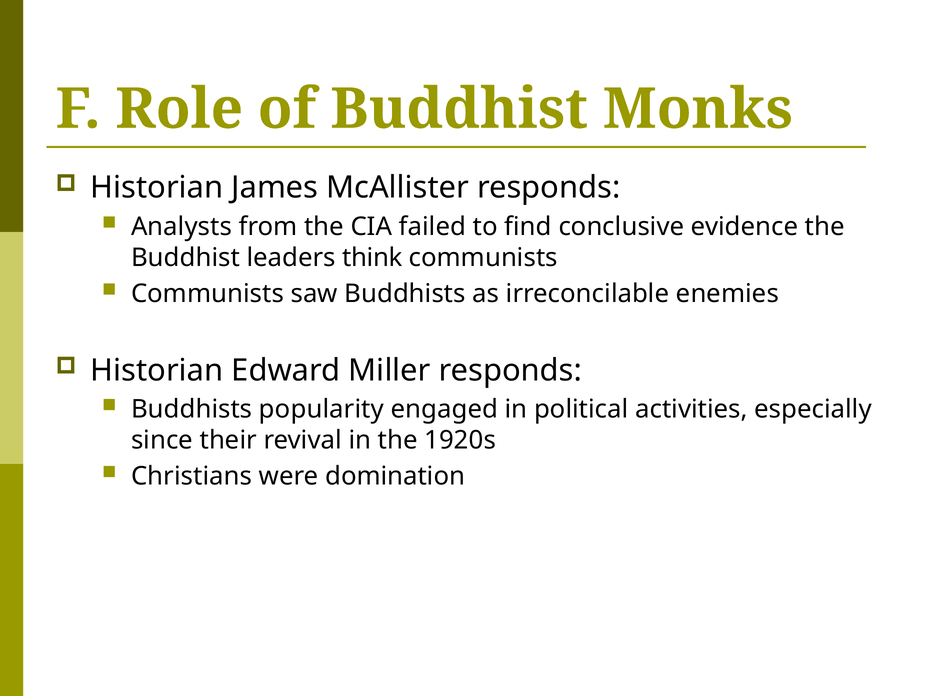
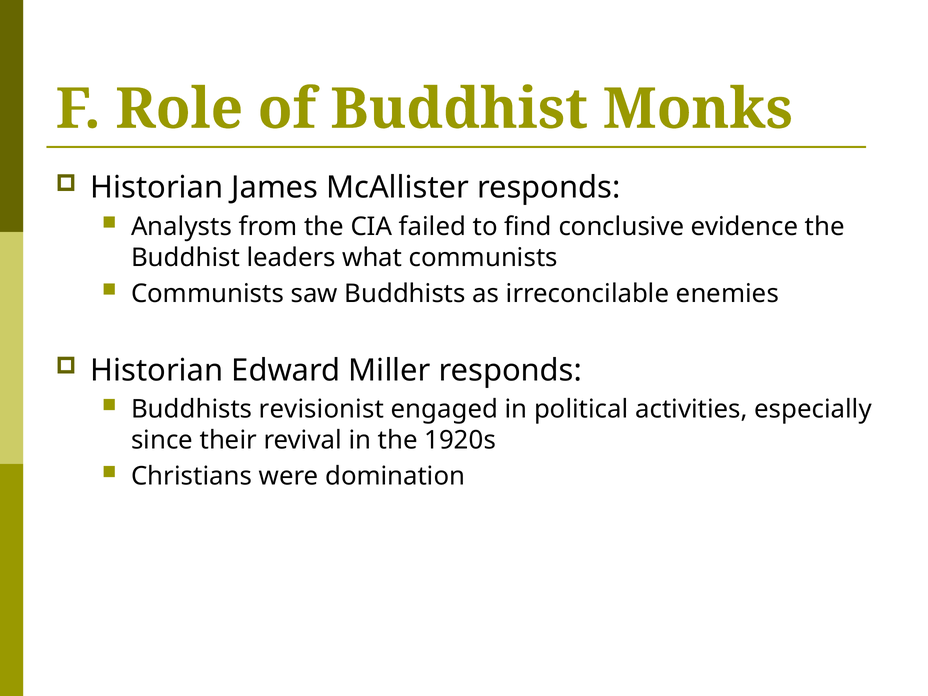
think: think -> what
popularity: popularity -> revisionist
